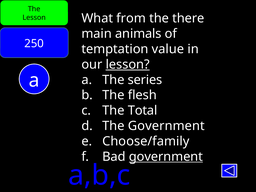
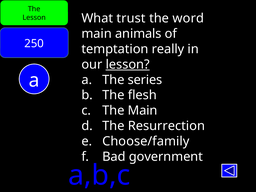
from: from -> trust
there: there -> word
value: value -> really
The Total: Total -> Main
The Government: Government -> Resurrection
government at (166, 157) underline: present -> none
